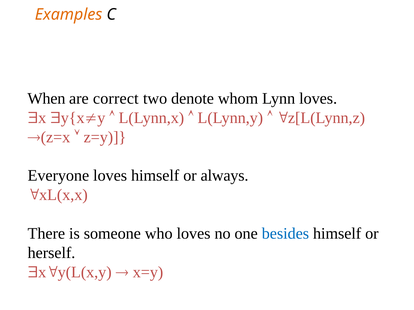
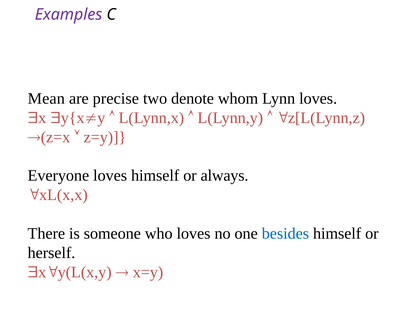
Examples colour: orange -> purple
When: When -> Mean
correct: correct -> precise
